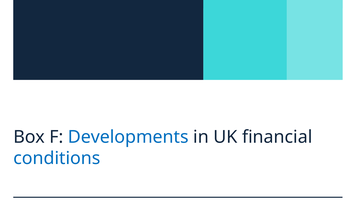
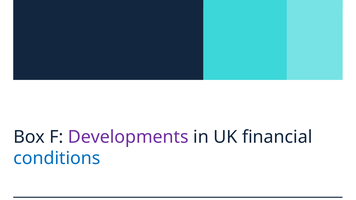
Developments colour: blue -> purple
